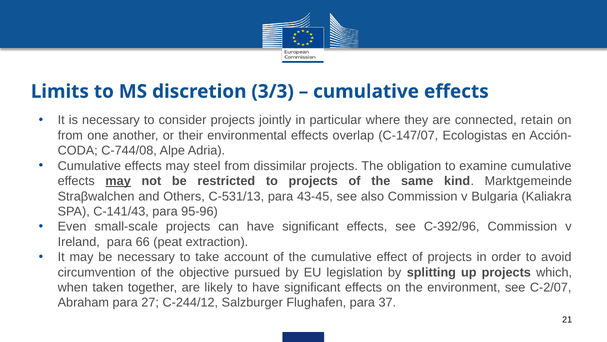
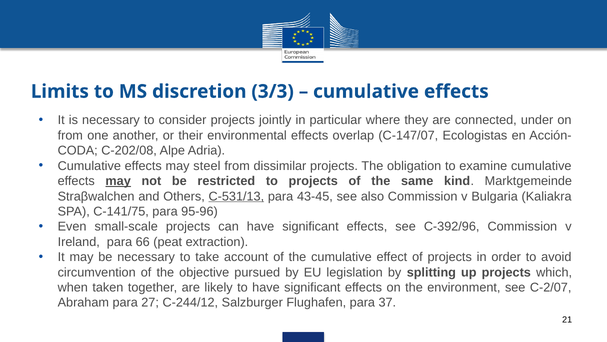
retain: retain -> under
C-744/08: C-744/08 -> C-202/08
C-531/13 underline: none -> present
C-141/43: C-141/43 -> C-141/75
